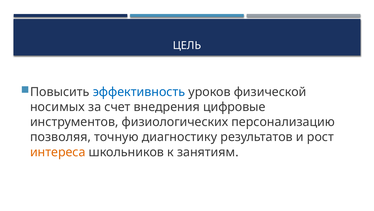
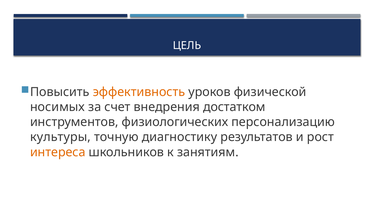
эффективность colour: blue -> orange
цифровые: цифровые -> достатком
позволяя: позволяя -> культуры
